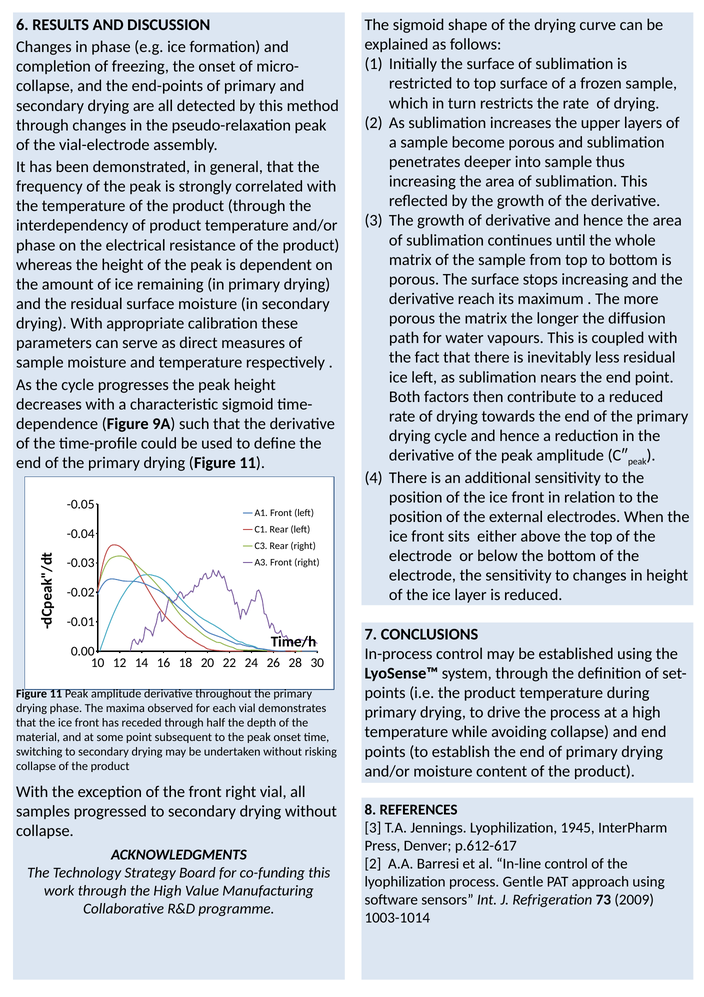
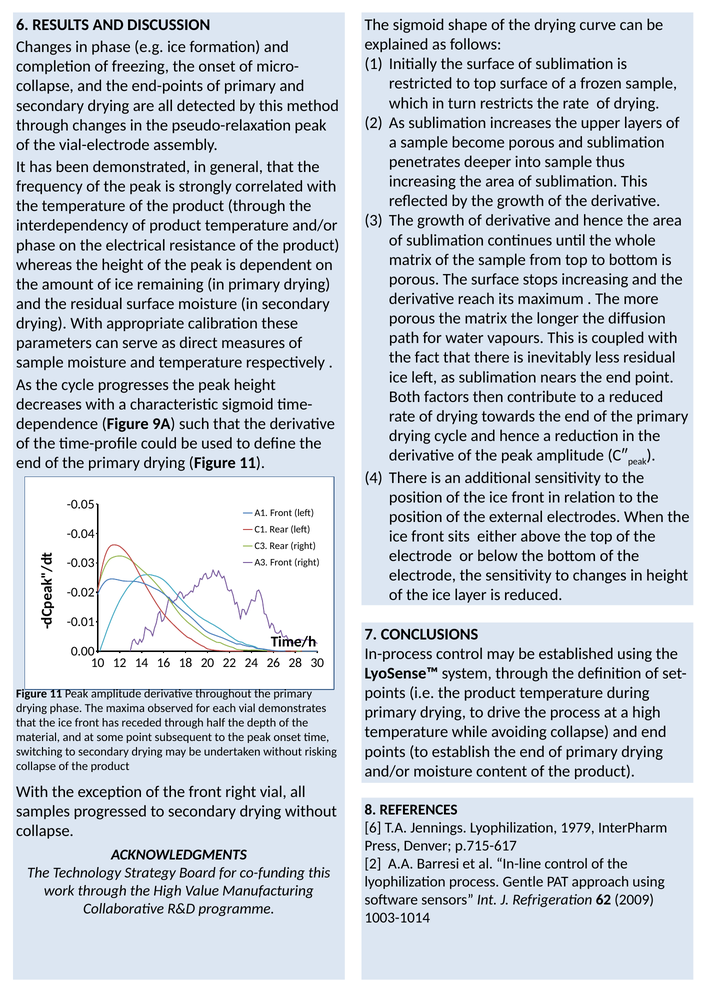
3 at (373, 827): 3 -> 6
1945: 1945 -> 1979
p.612-617: p.612-617 -> p.715-617
73: 73 -> 62
